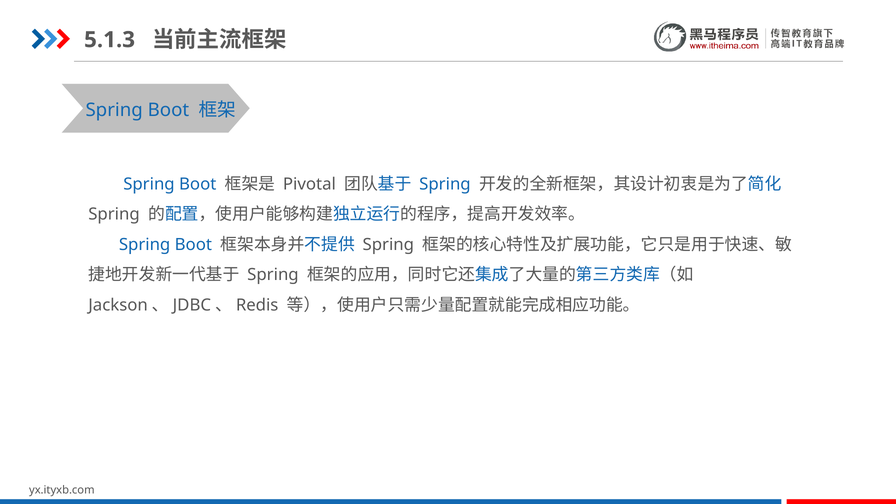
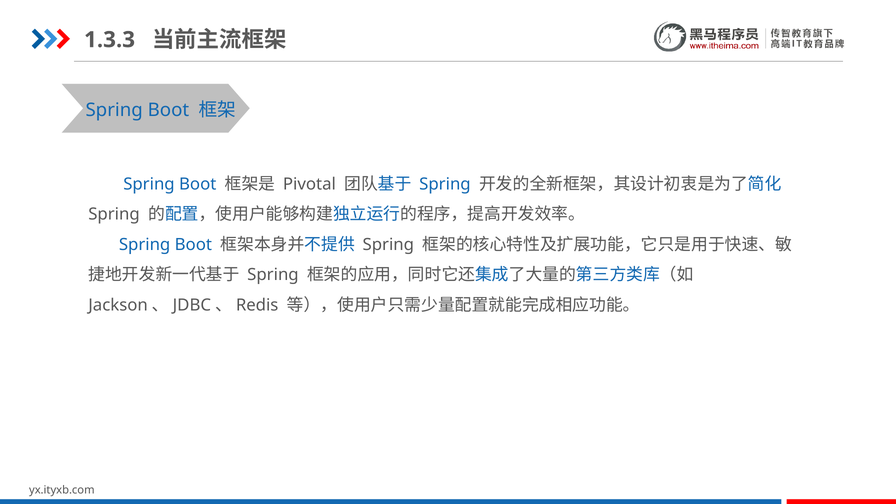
5.1.3: 5.1.3 -> 1.3.3
